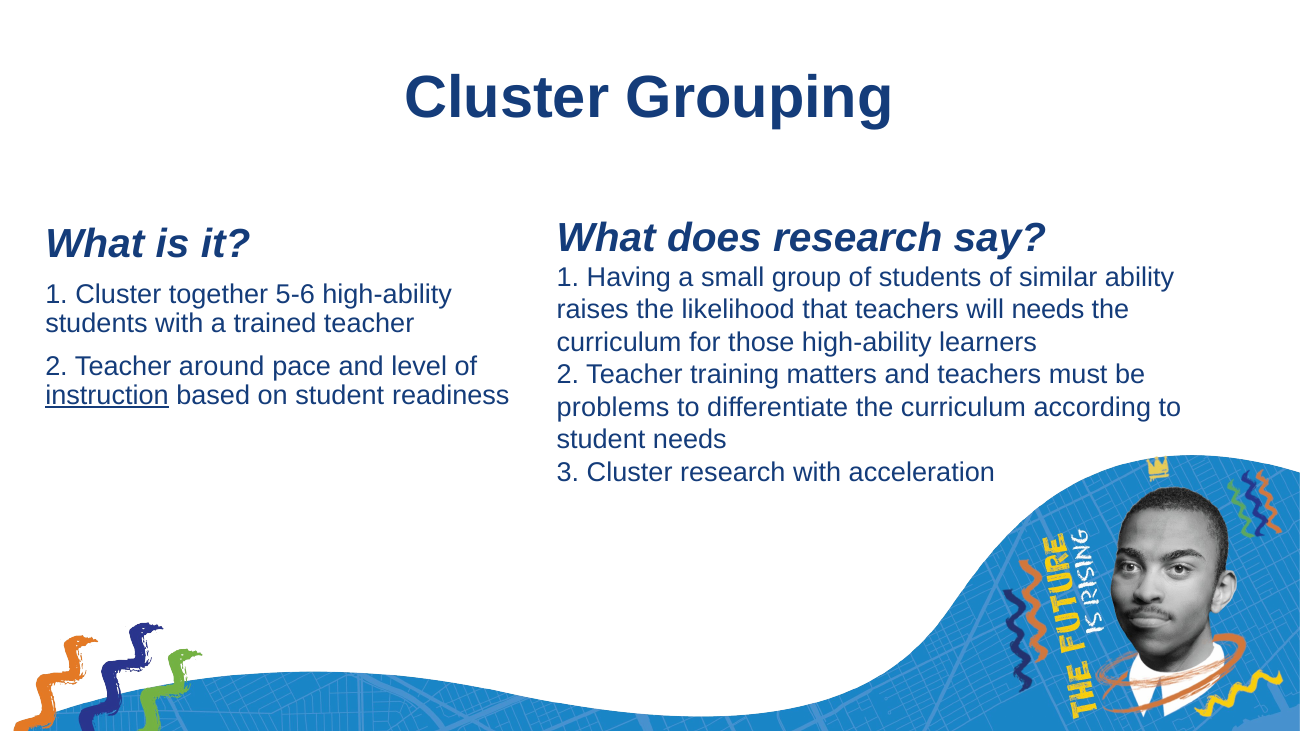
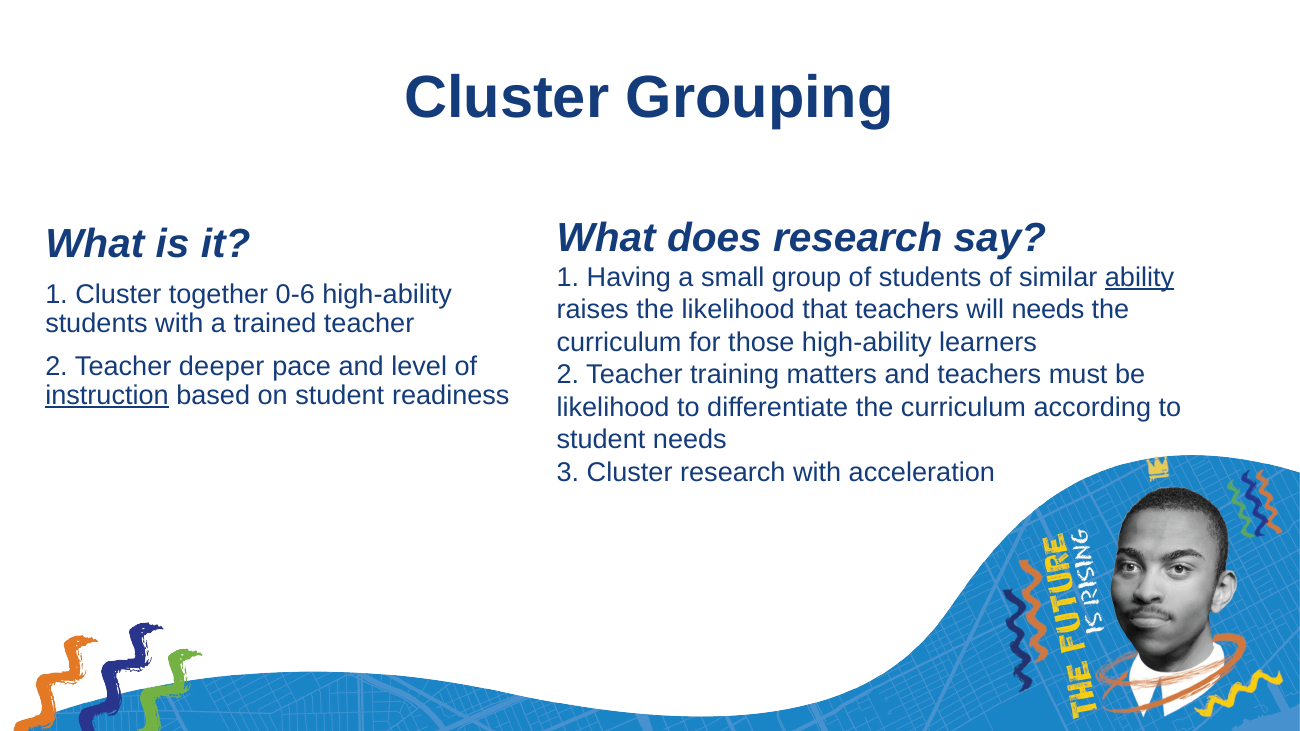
ability underline: none -> present
5-6: 5-6 -> 0-6
around: around -> deeper
problems at (613, 408): problems -> likelihood
